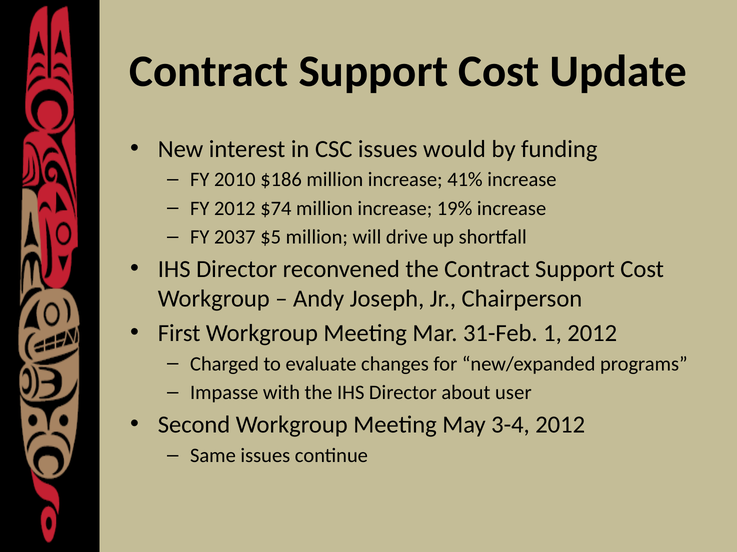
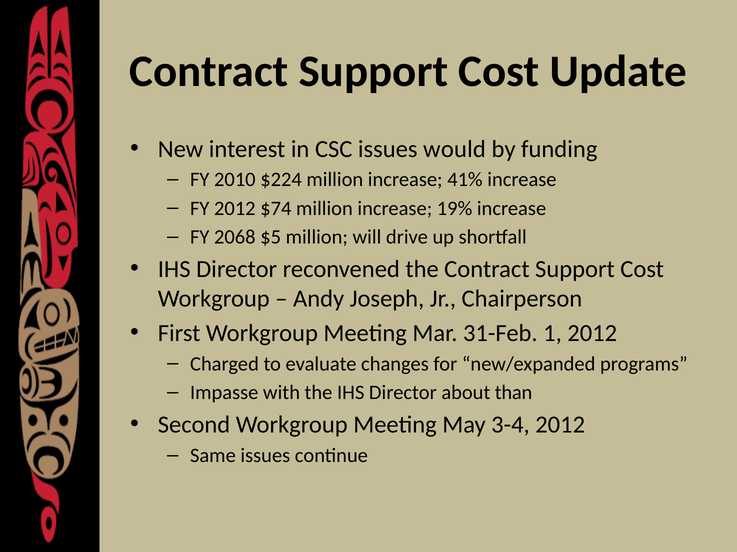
$186: $186 -> $224
2037: 2037 -> 2068
user: user -> than
